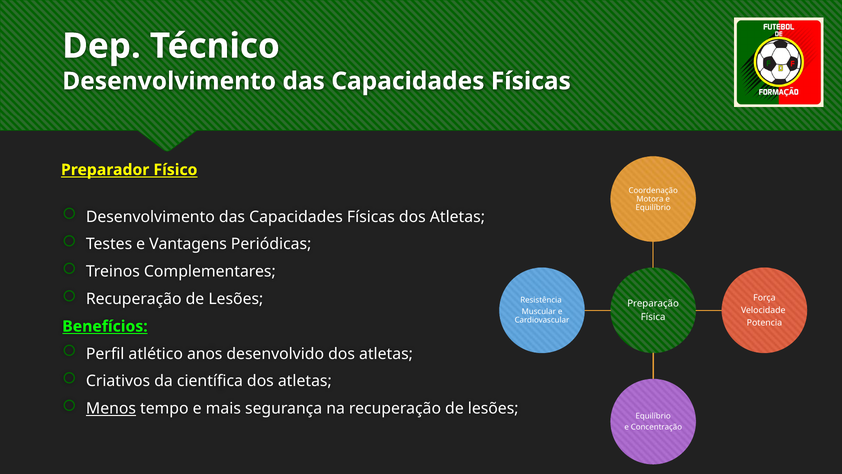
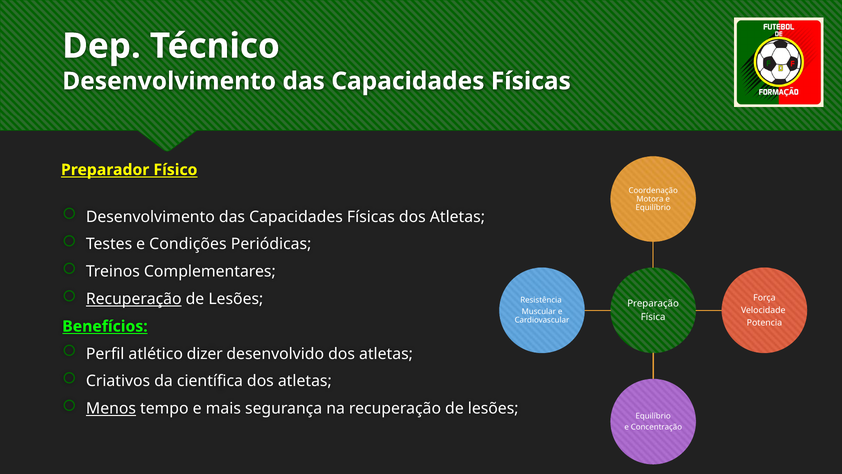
Vantagens: Vantagens -> Condições
Recuperação at (134, 299) underline: none -> present
anos: anos -> dizer
